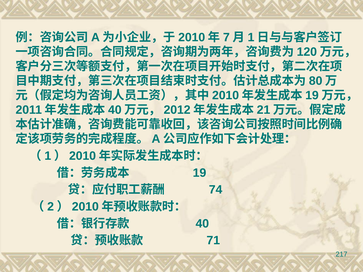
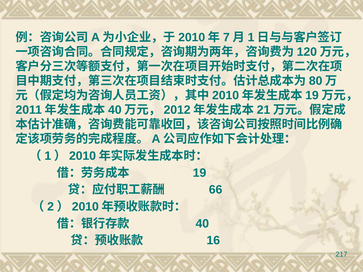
74: 74 -> 66
71: 71 -> 16
